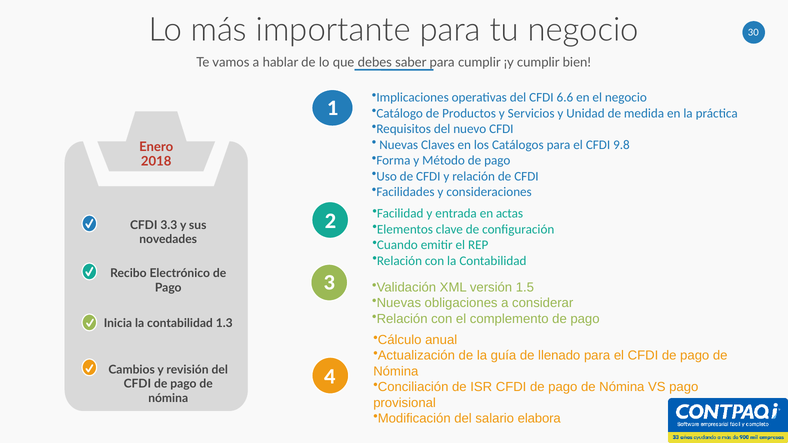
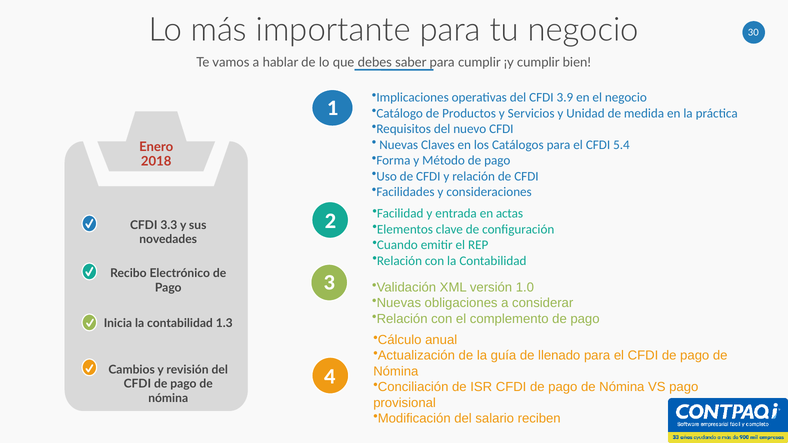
6.6: 6.6 -> 3.9
9.8: 9.8 -> 5.4
1.5: 1.5 -> 1.0
elabora: elabora -> reciben
